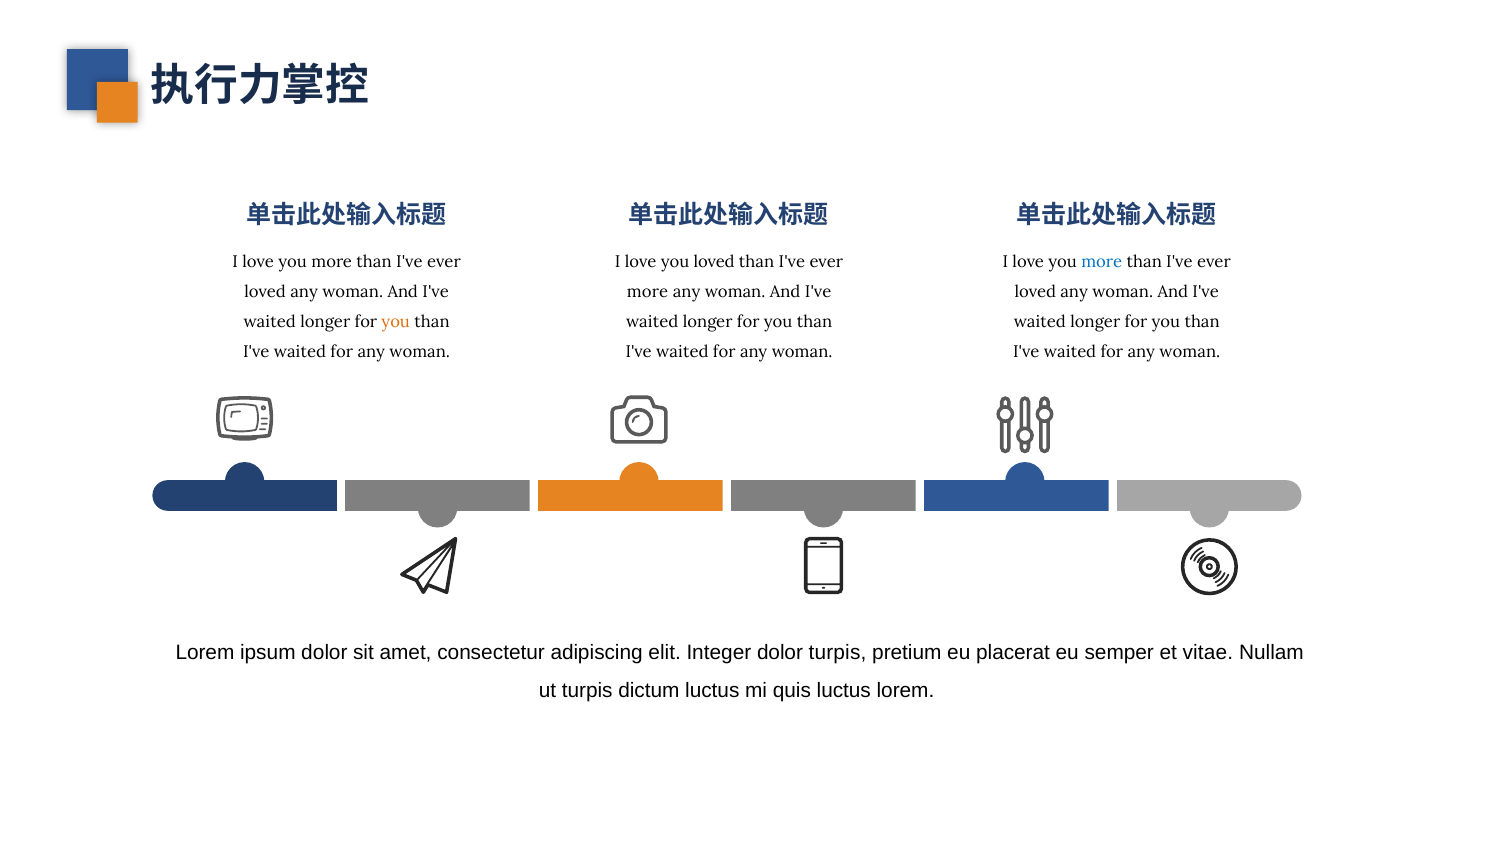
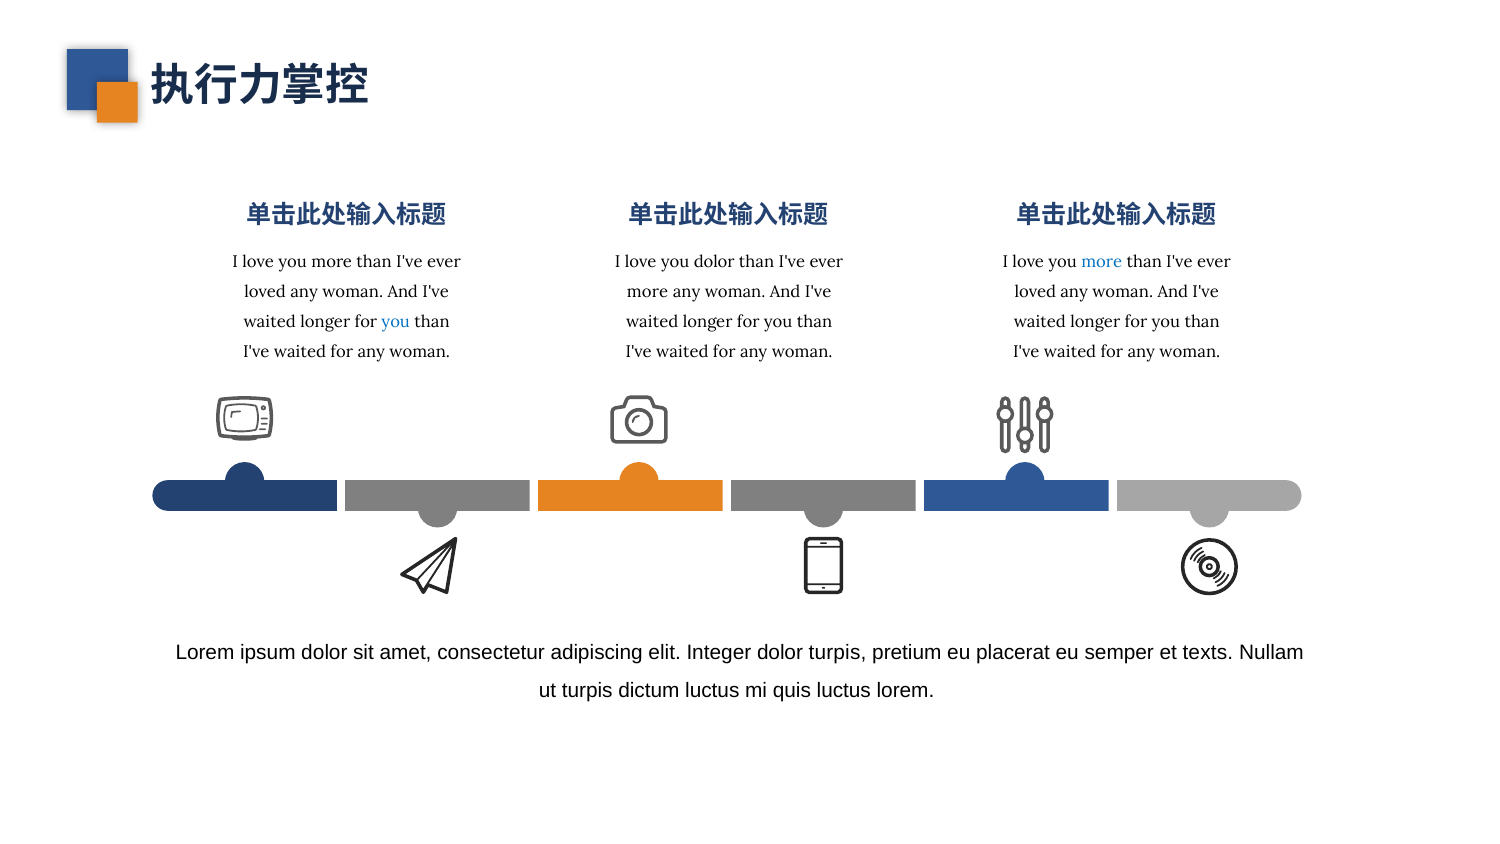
you loved: loved -> dolor
you at (396, 321) colour: orange -> blue
vitae: vitae -> texts
